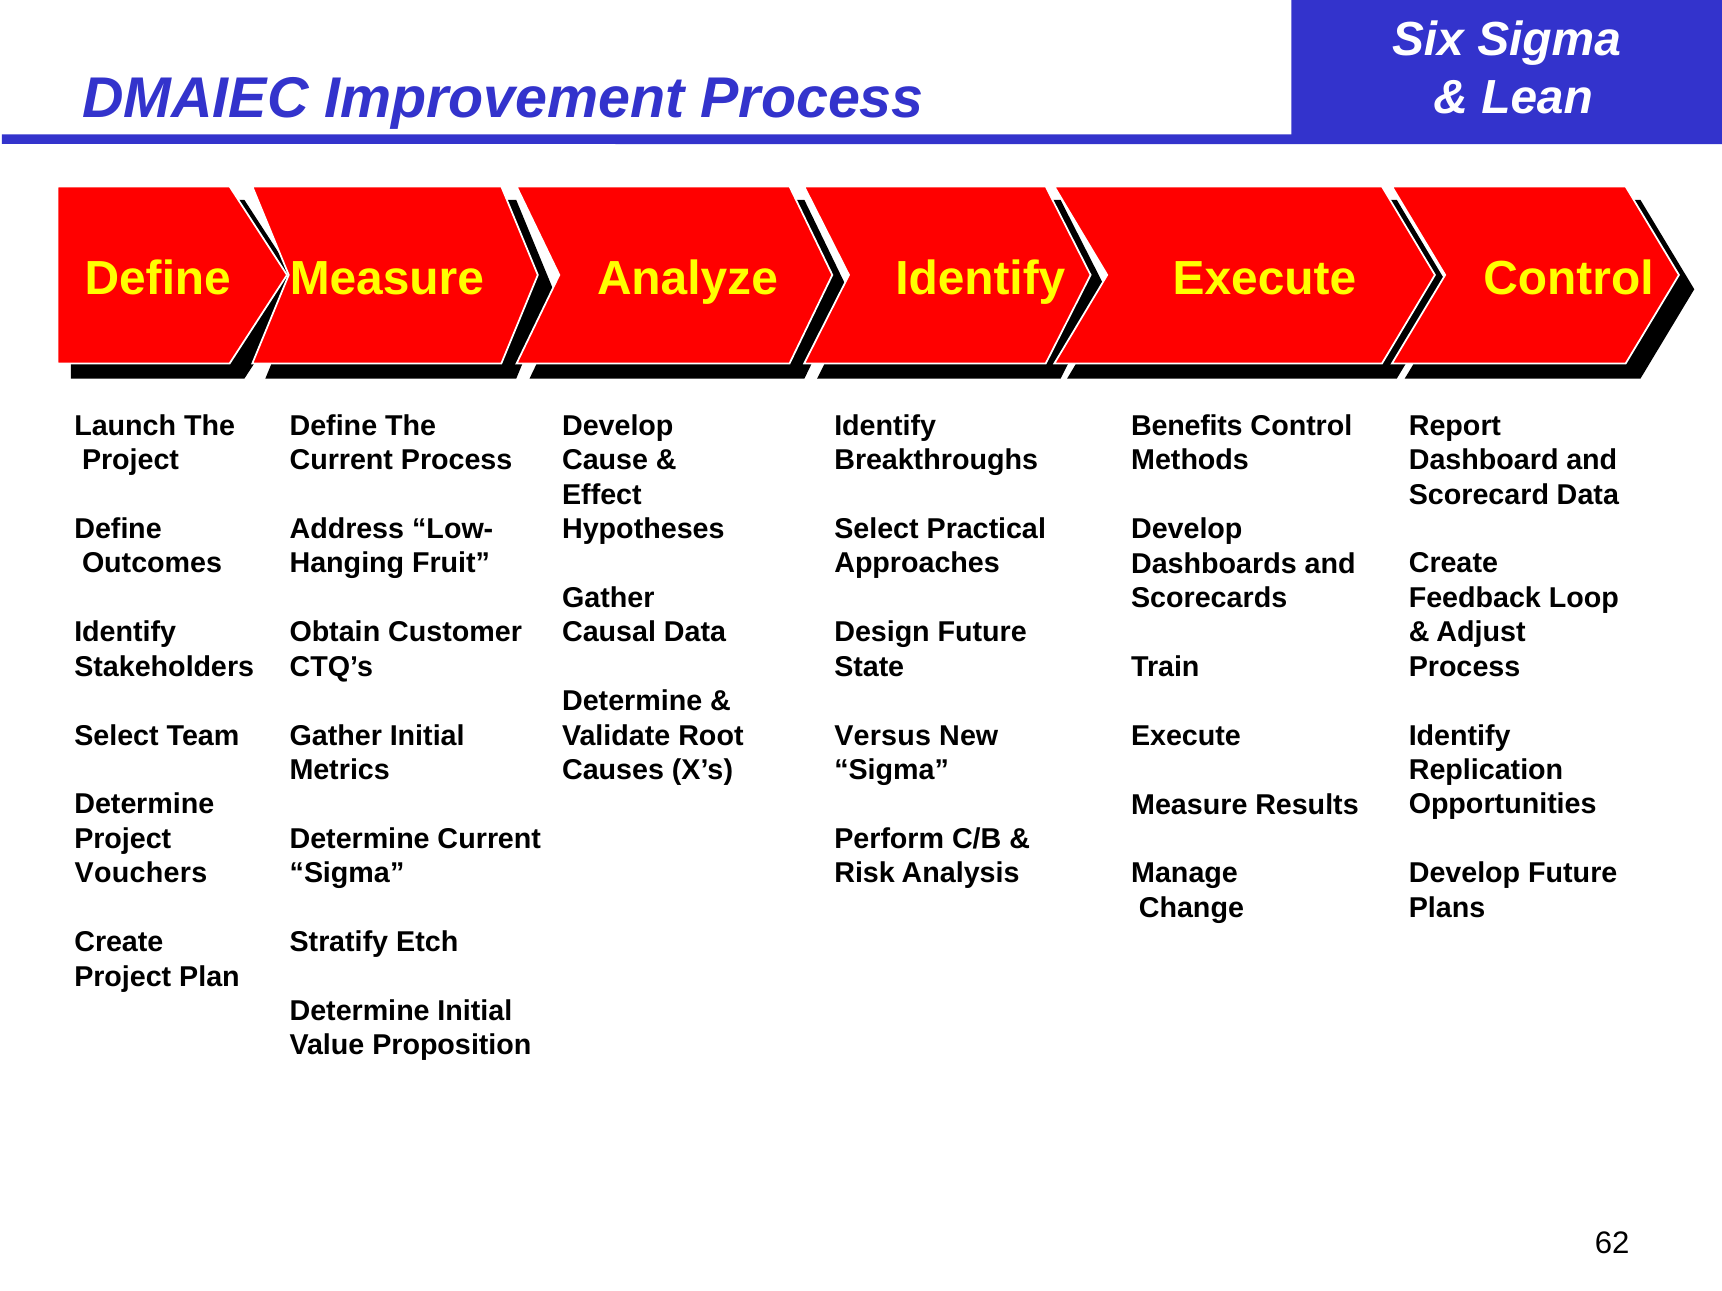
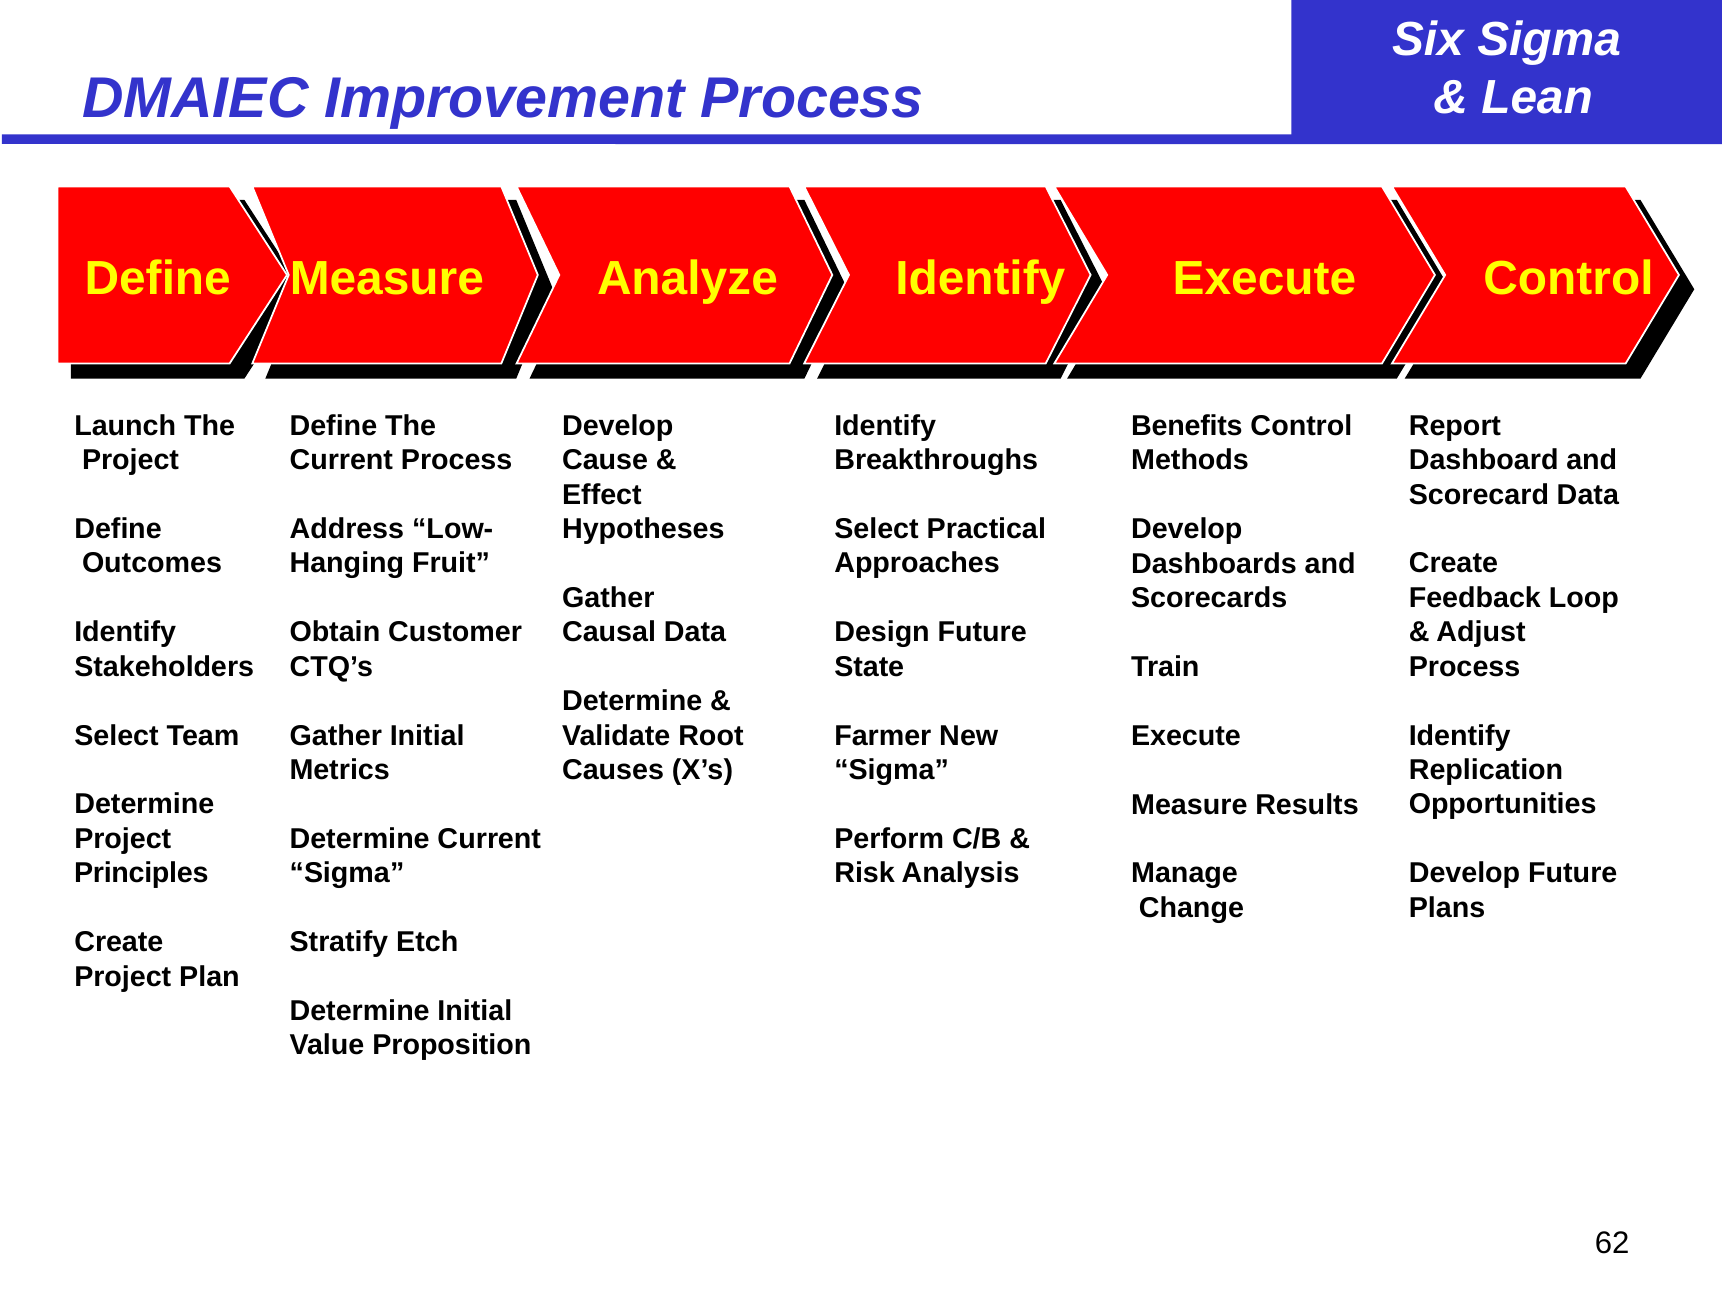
Versus: Versus -> Farmer
Vouchers: Vouchers -> Principles
